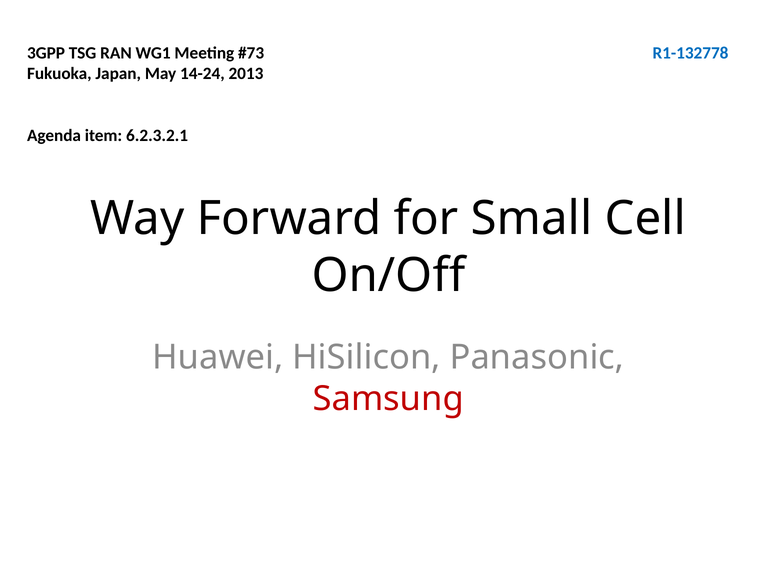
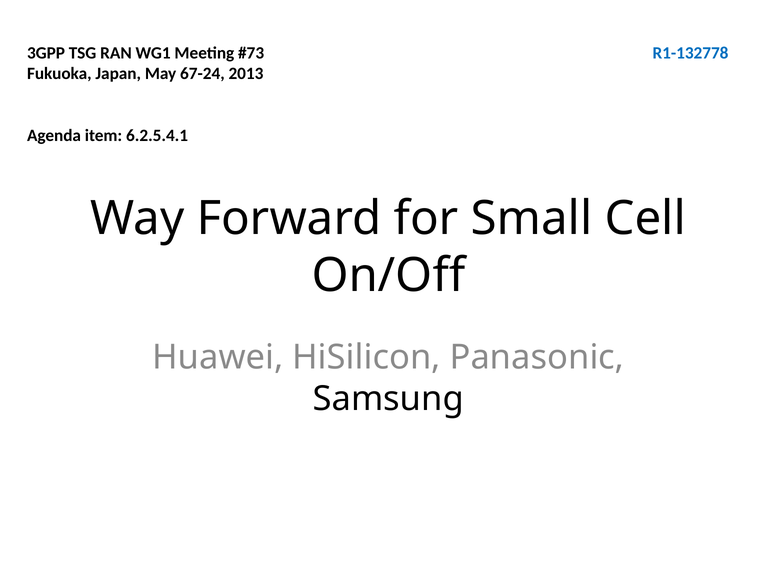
14-24: 14-24 -> 67-24
6.2.3.2.1: 6.2.3.2.1 -> 6.2.5.4.1
Samsung colour: red -> black
